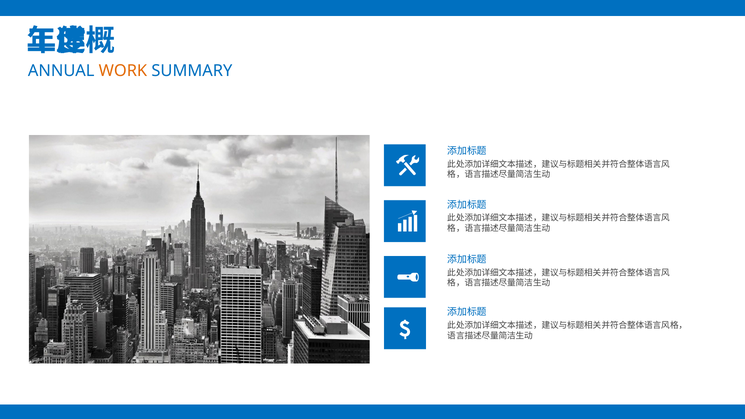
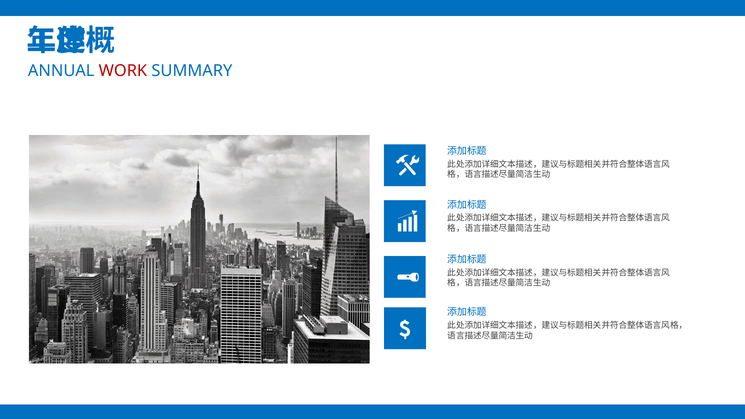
WORK colour: orange -> red
